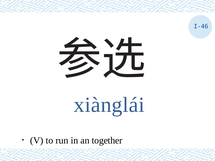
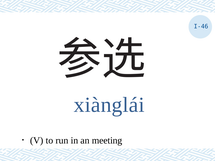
together: together -> meeting
